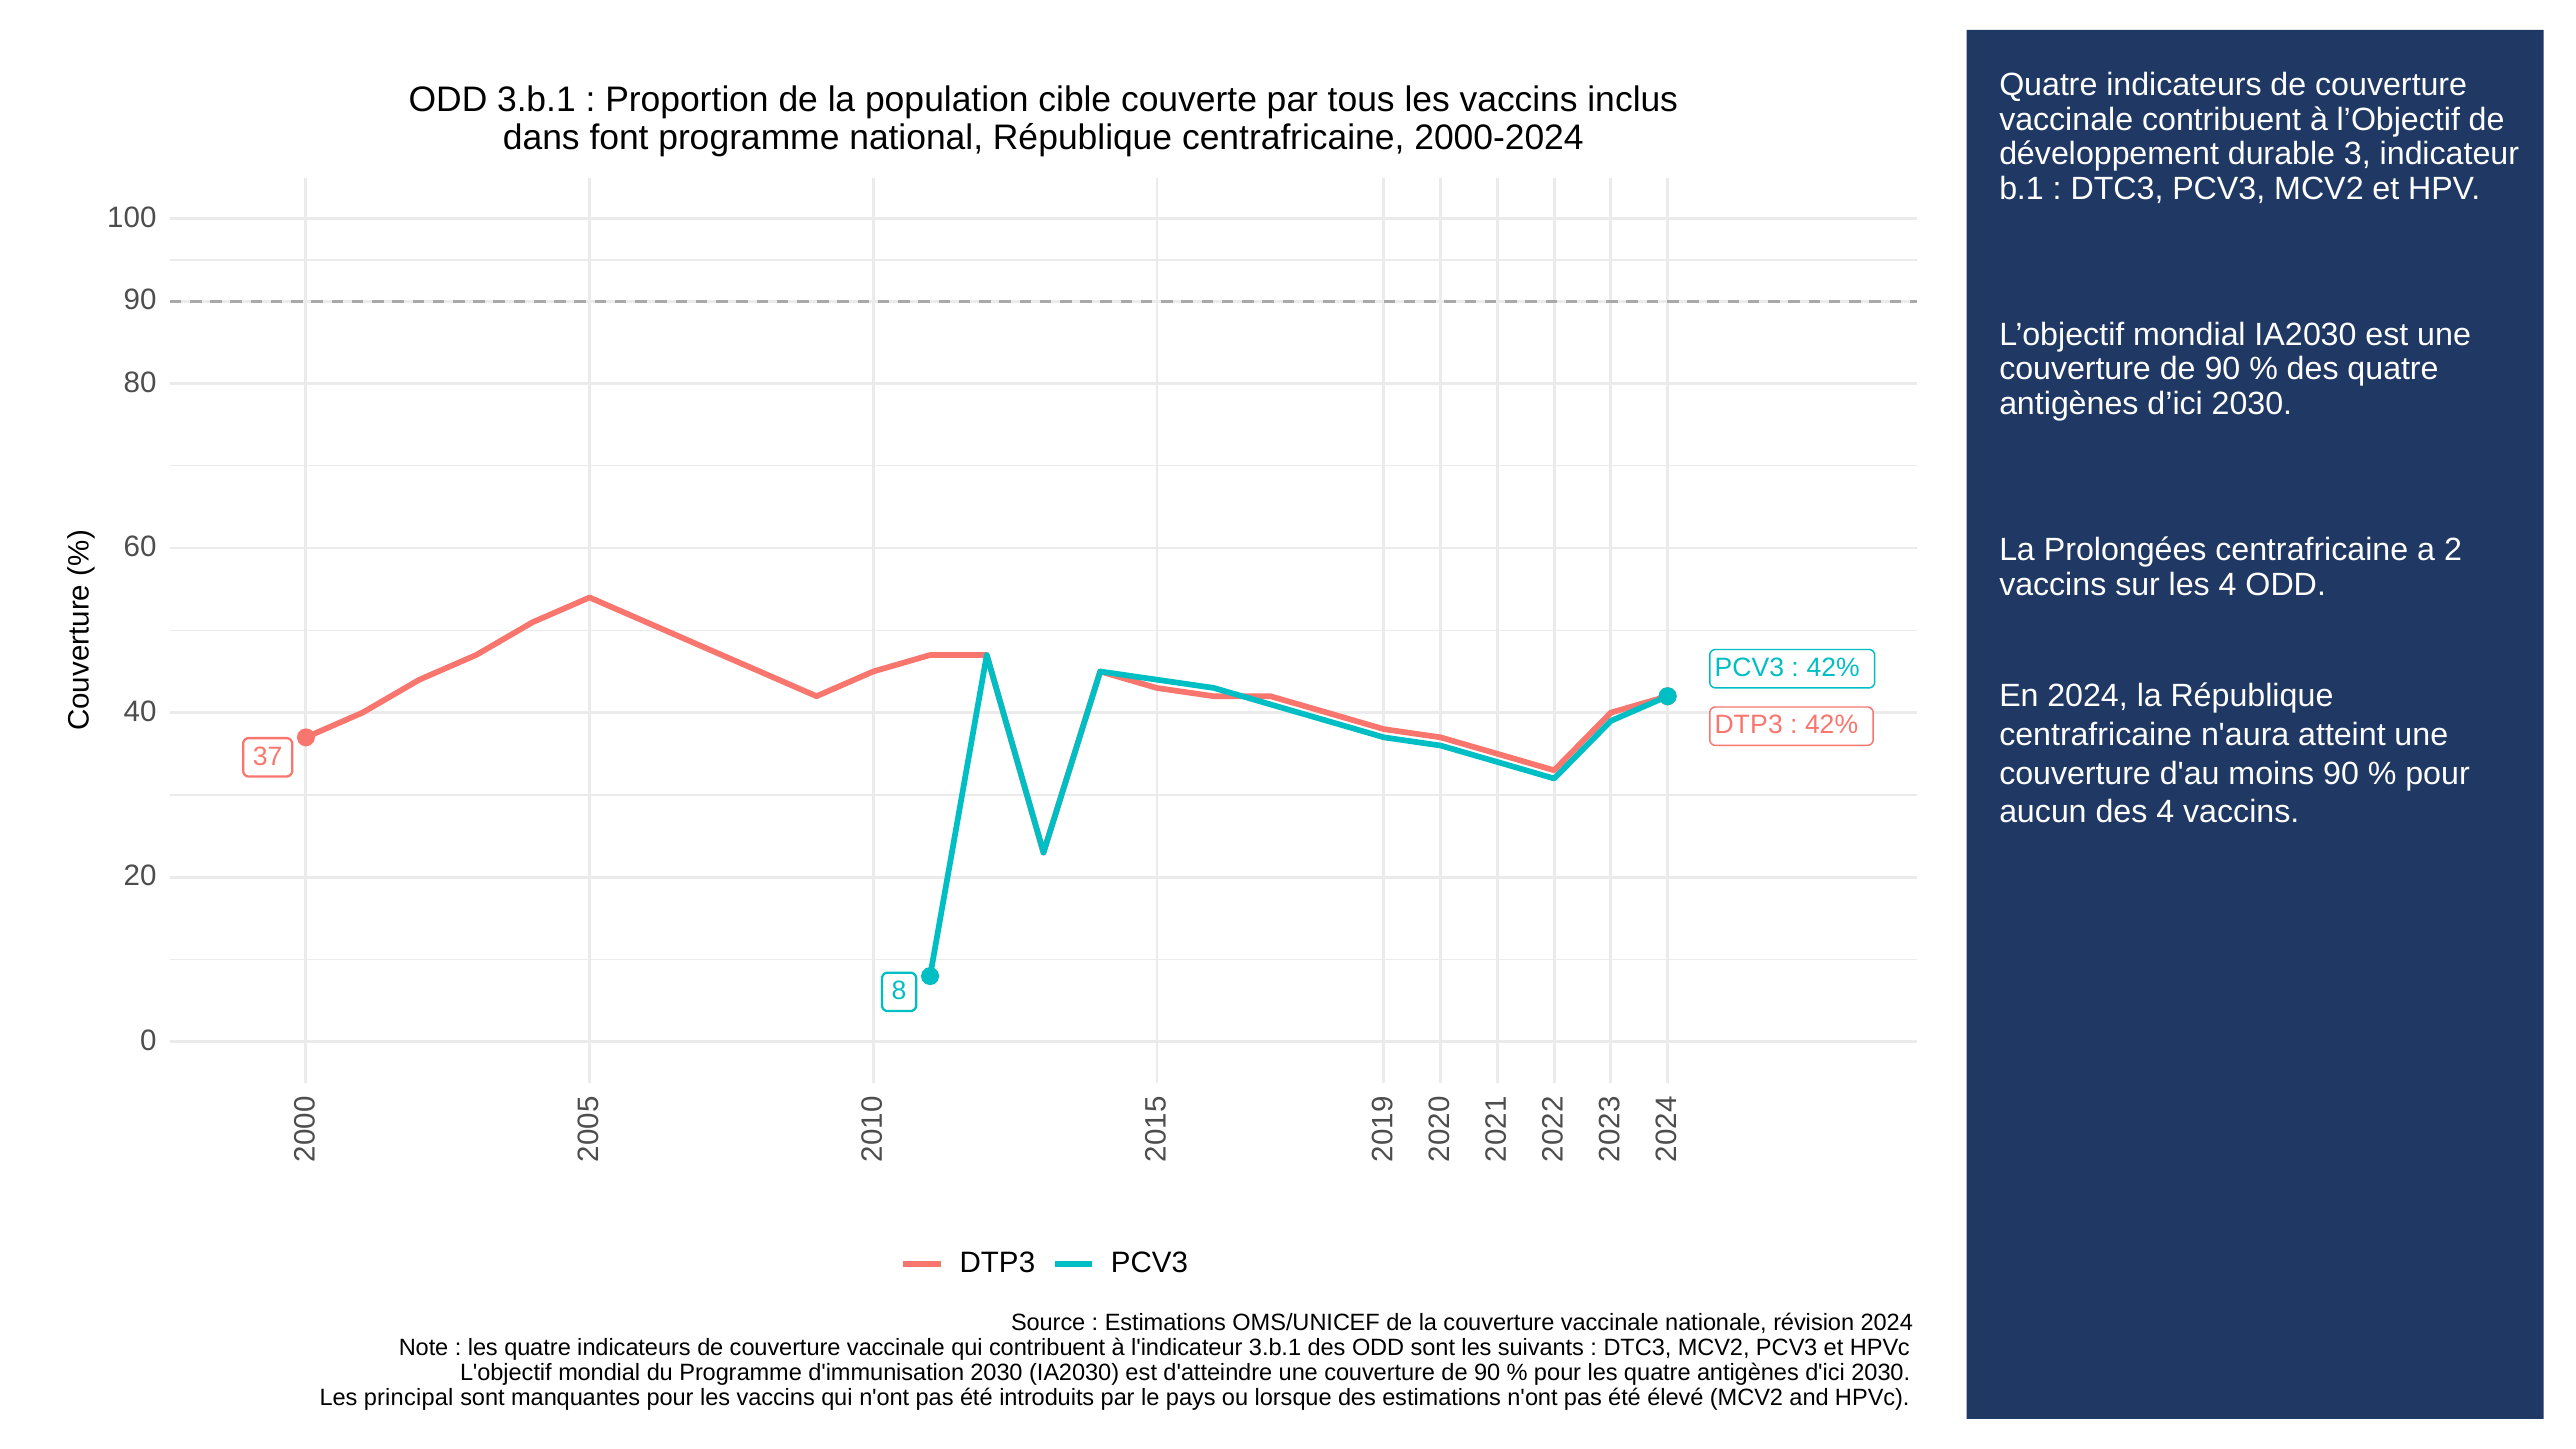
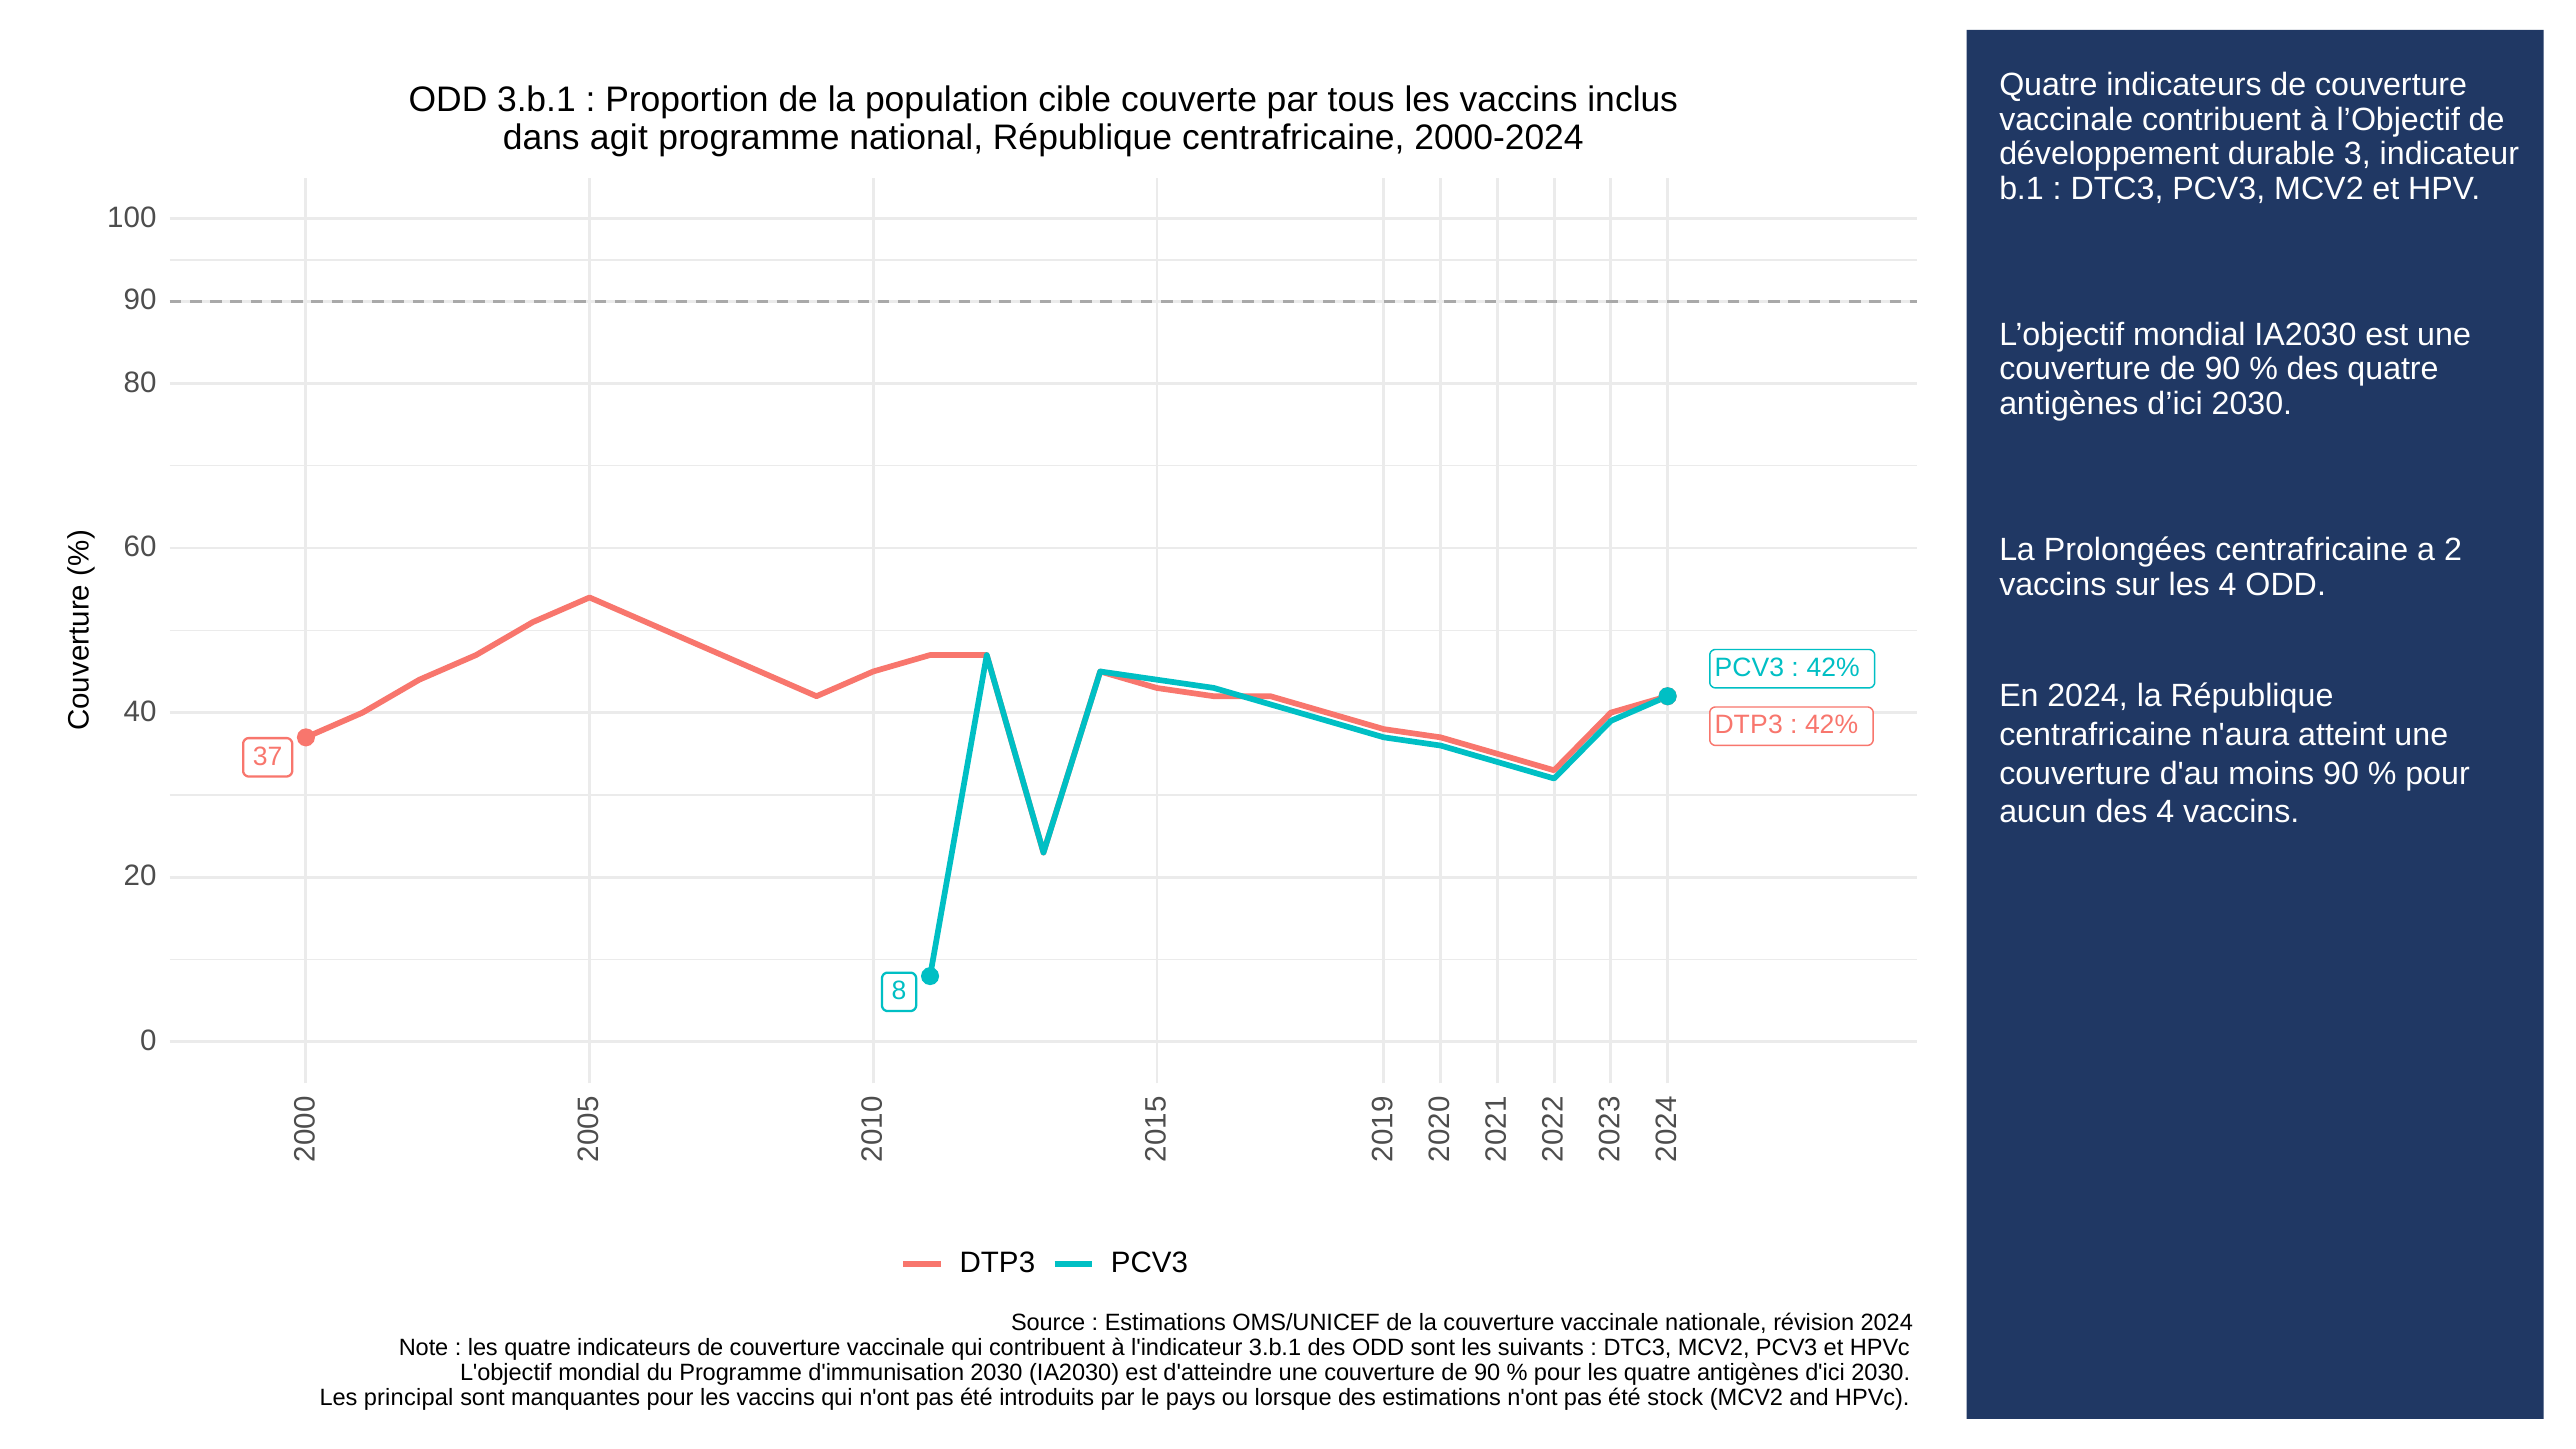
font: font -> agit
élevé: élevé -> stock
